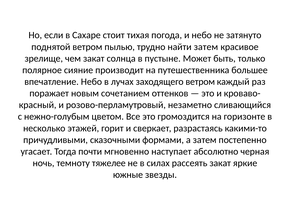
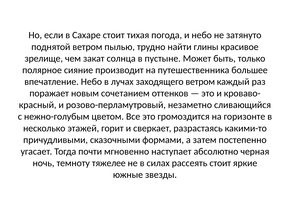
найти затем: затем -> глины
рассеять закат: закат -> стоит
